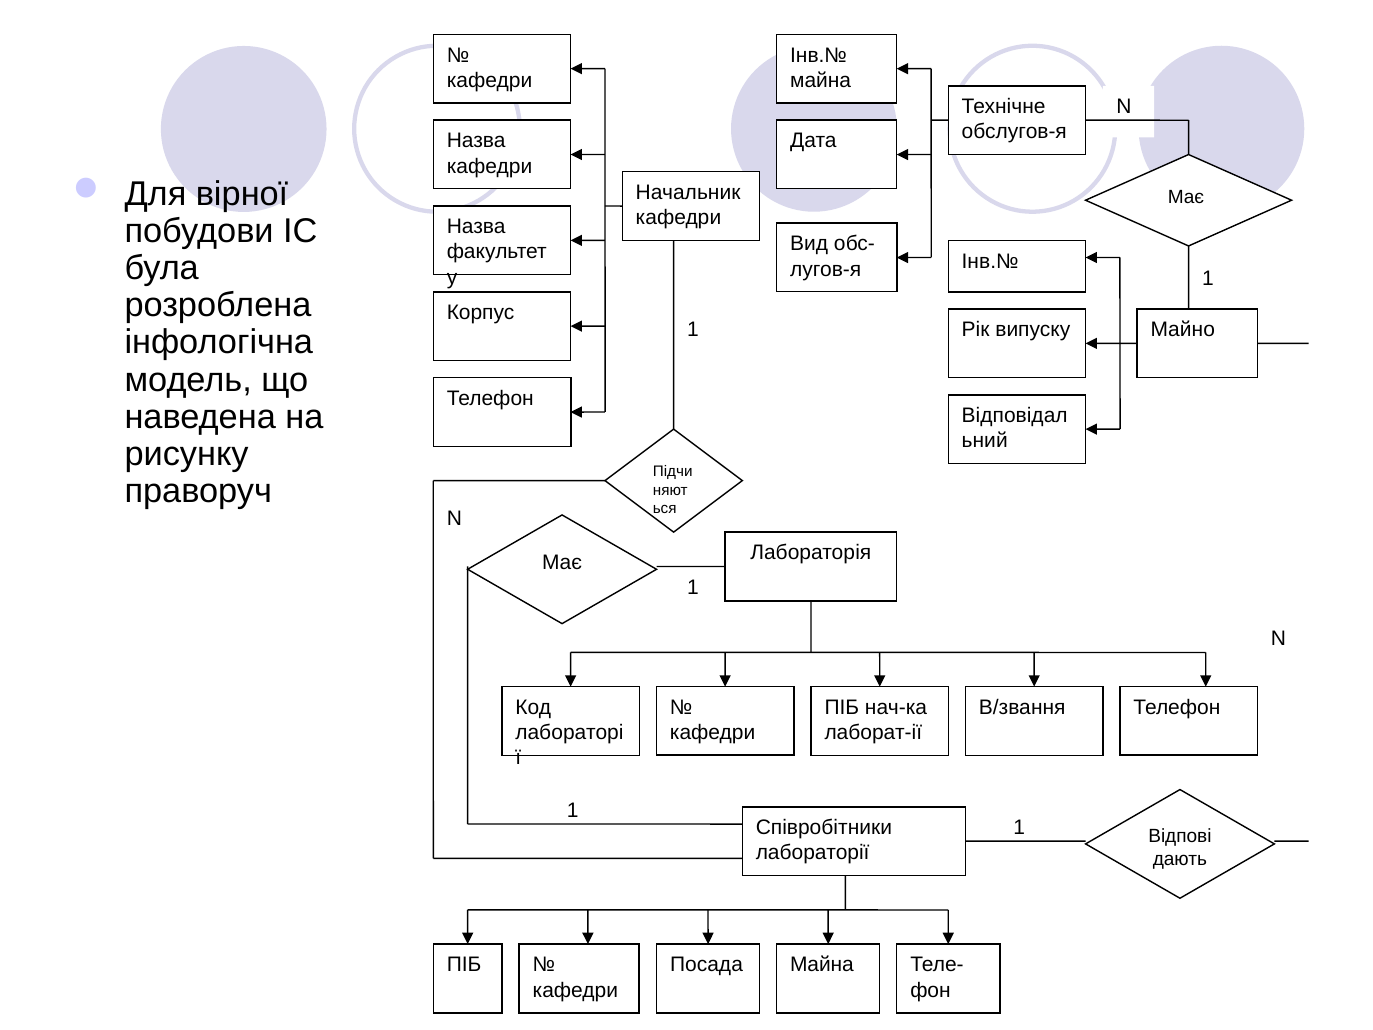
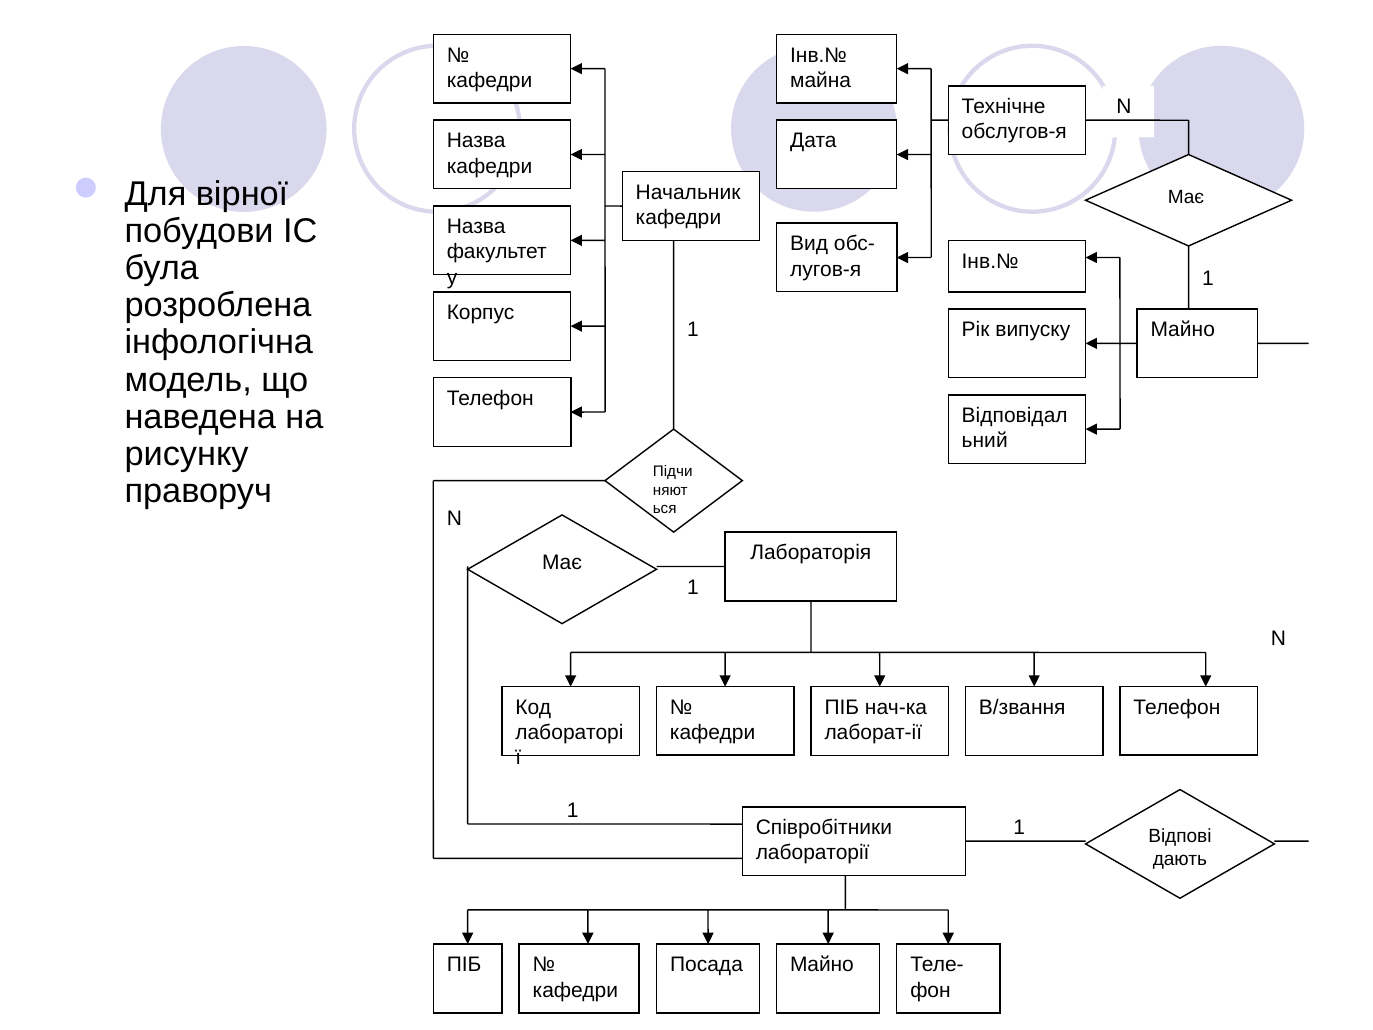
Посада Майна: Майна -> Майно
